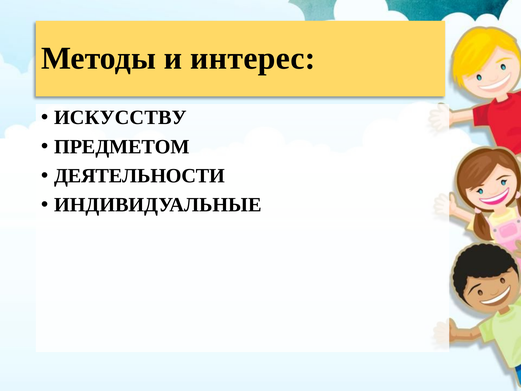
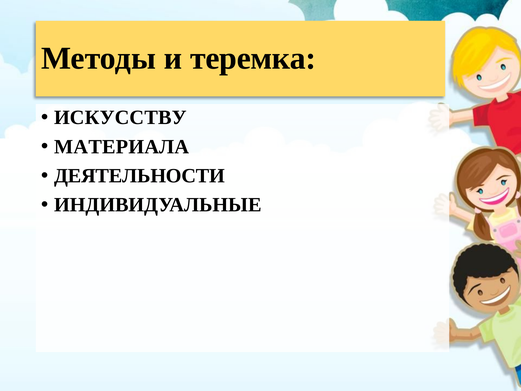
интерес: интерес -> теремка
ПРЕДМЕТОМ: ПРЕДМЕТОМ -> МАТЕРИАЛА
